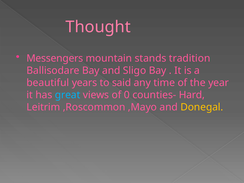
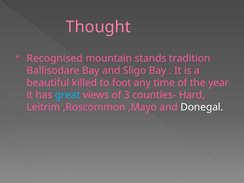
Messengers: Messengers -> Recognised
years: years -> killed
said: said -> foot
0: 0 -> 3
Donegal colour: yellow -> white
